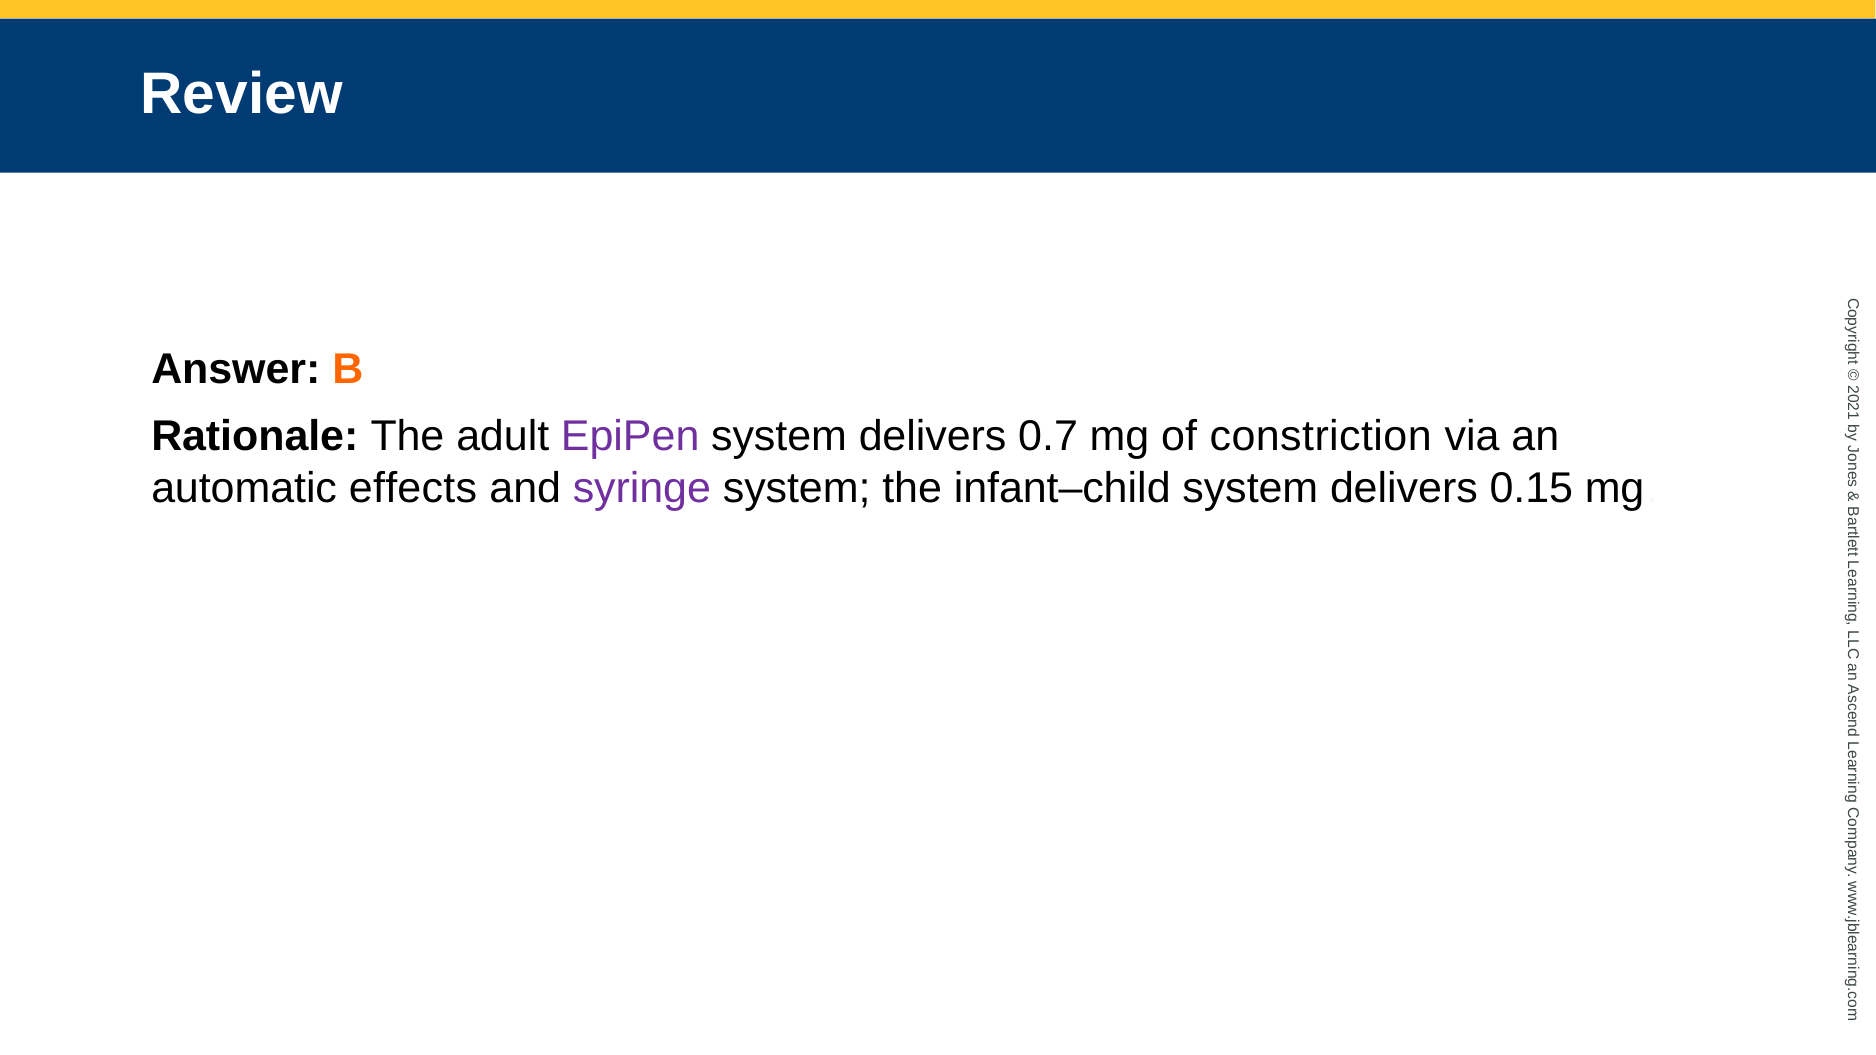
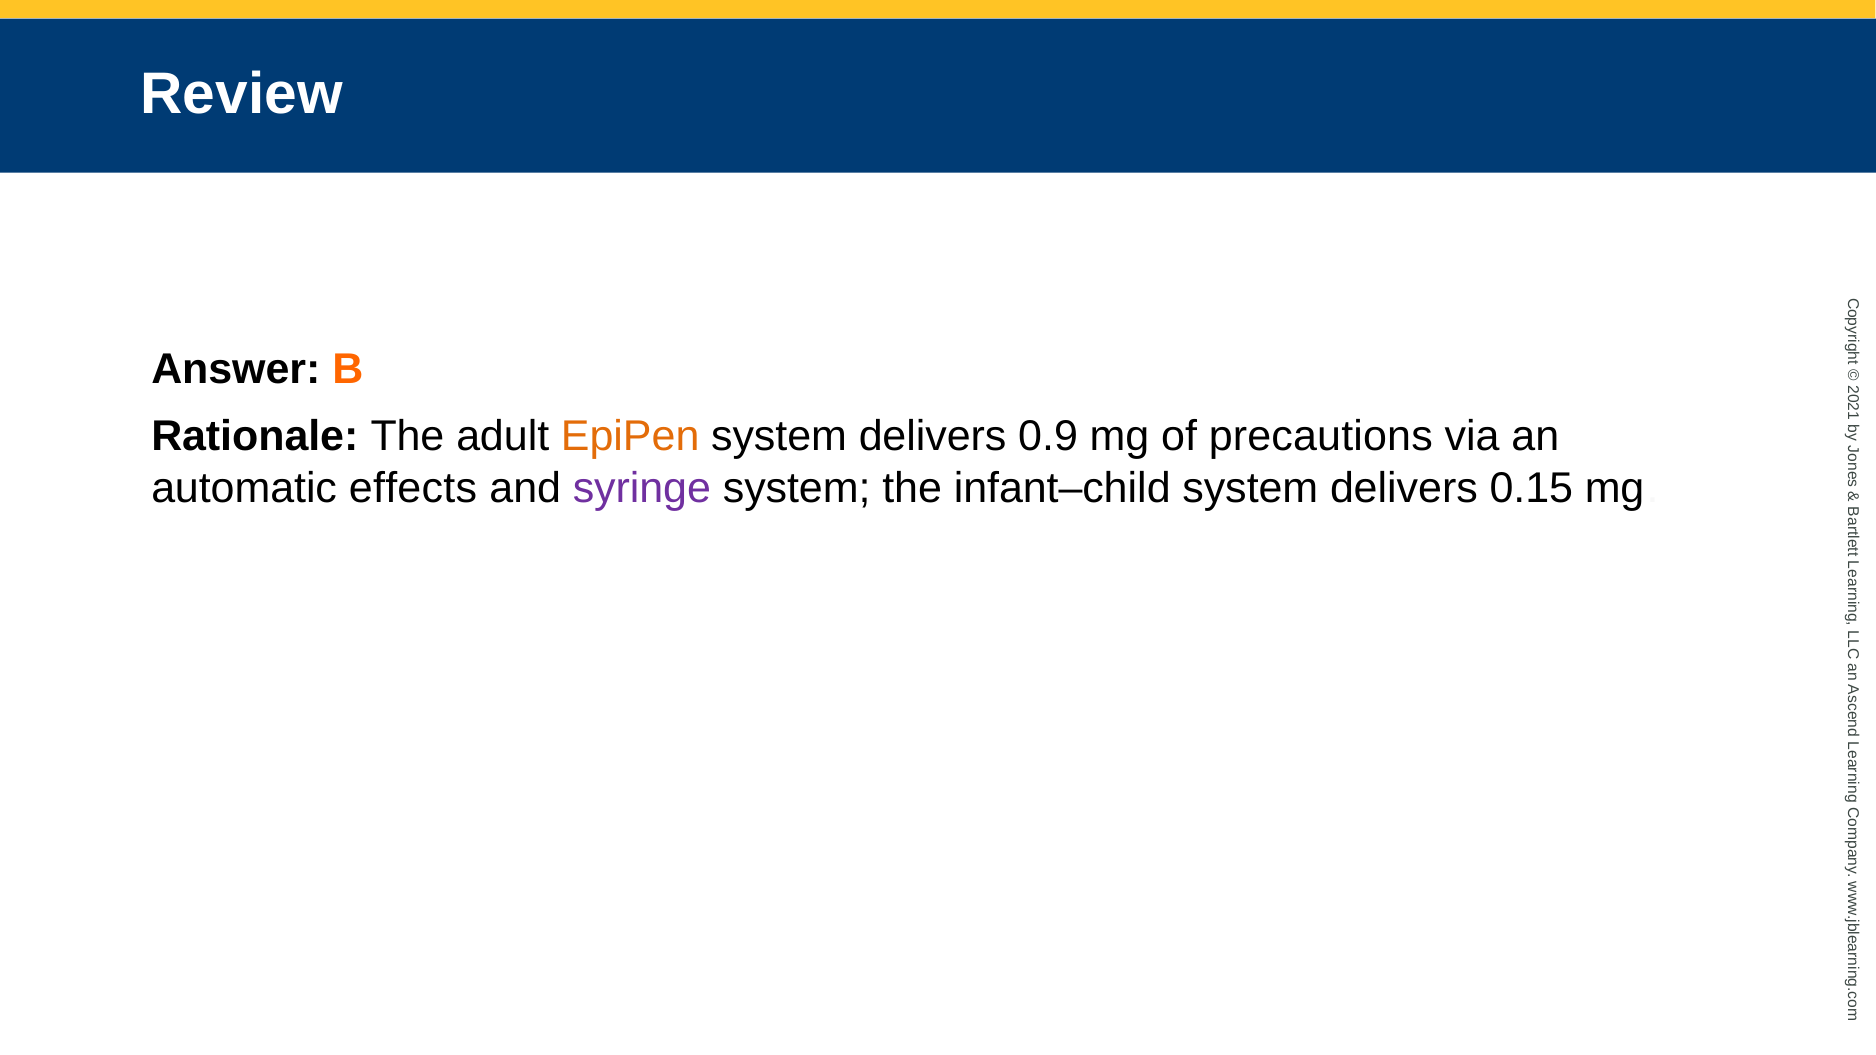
EpiPen colour: purple -> orange
0.7: 0.7 -> 0.9
constriction: constriction -> precautions
